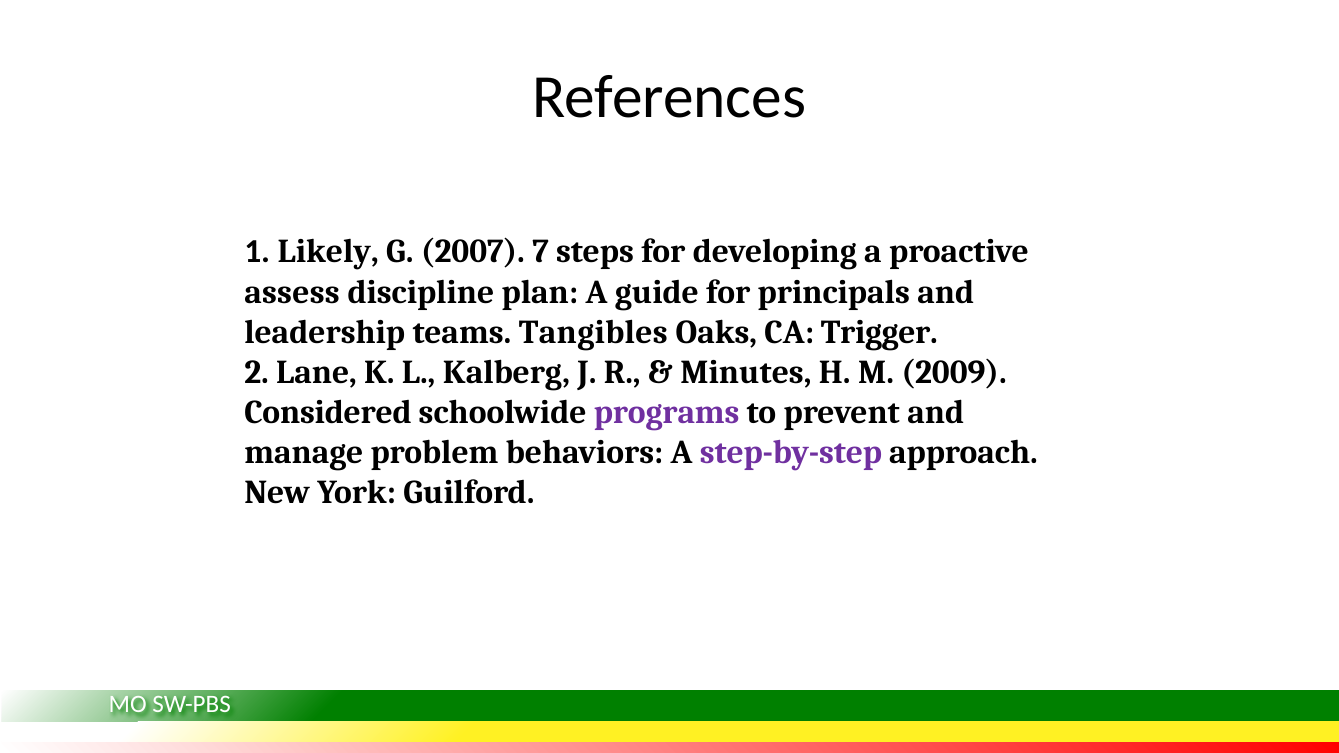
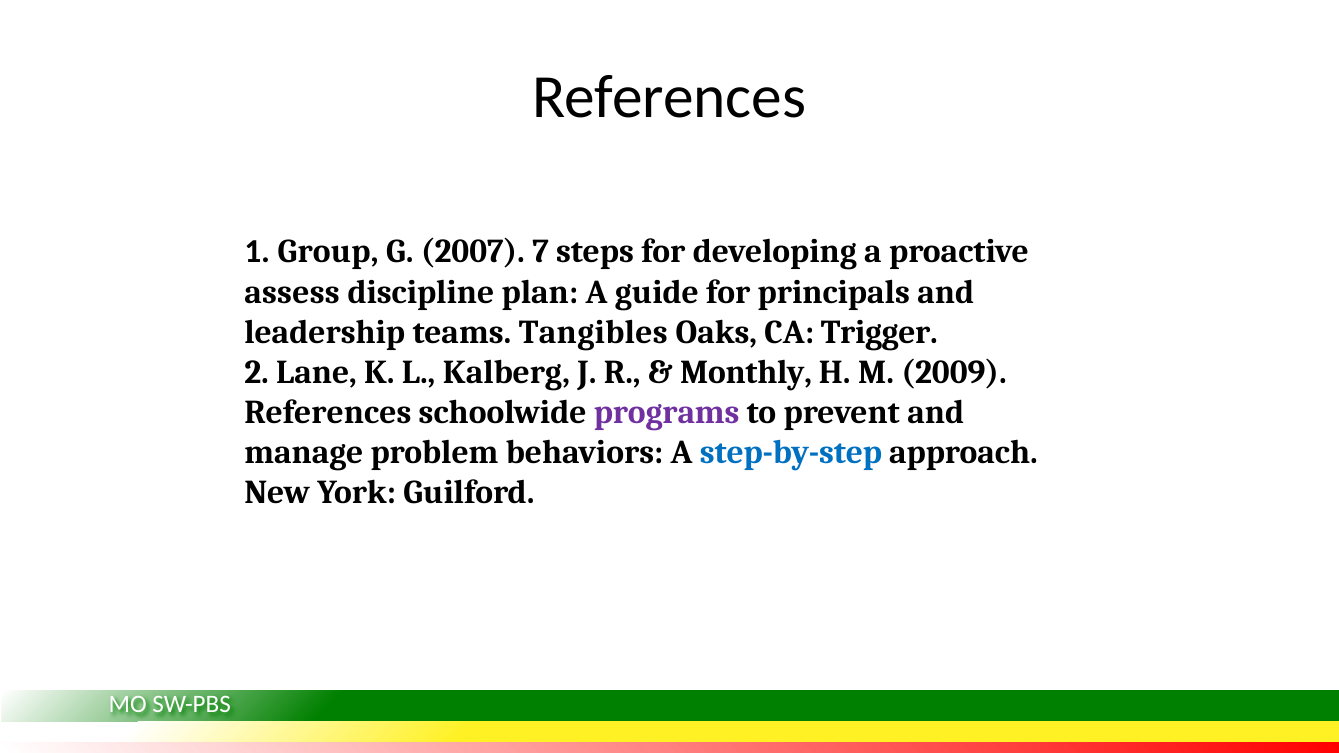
Likely: Likely -> Group
Minutes: Minutes -> Monthly
Considered at (328, 413): Considered -> References
step-by-step colour: purple -> blue
